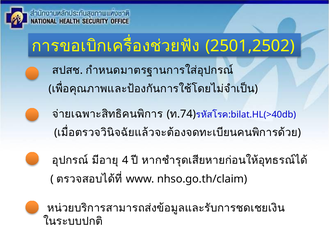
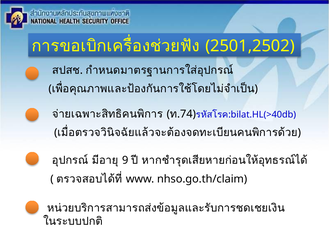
4: 4 -> 9
